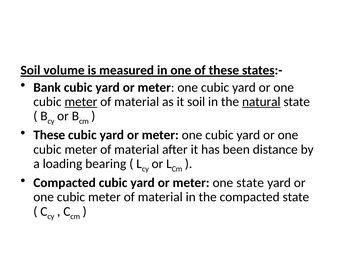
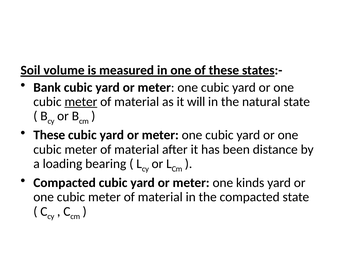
it soil: soil -> will
natural underline: present -> none
one state: state -> kinds
